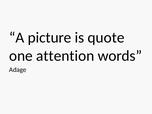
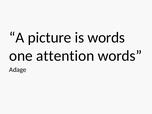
is quote: quote -> words
